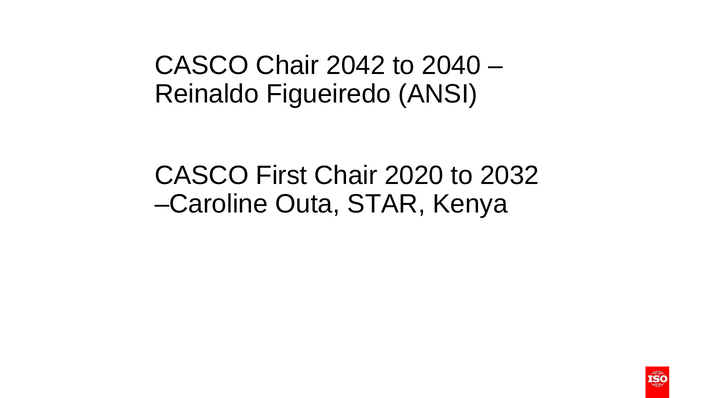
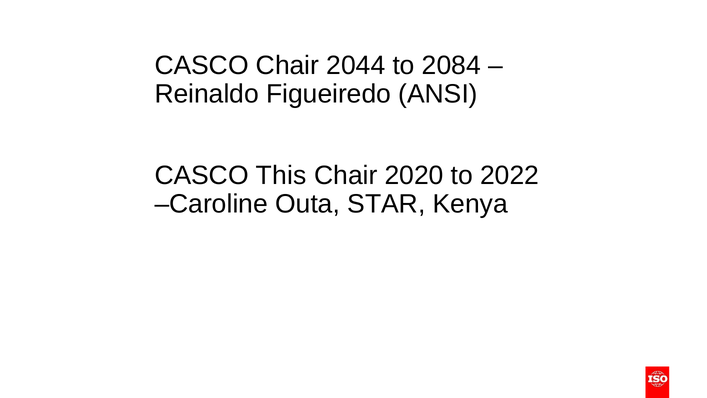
2042: 2042 -> 2044
2040: 2040 -> 2084
First: First -> This
2032: 2032 -> 2022
